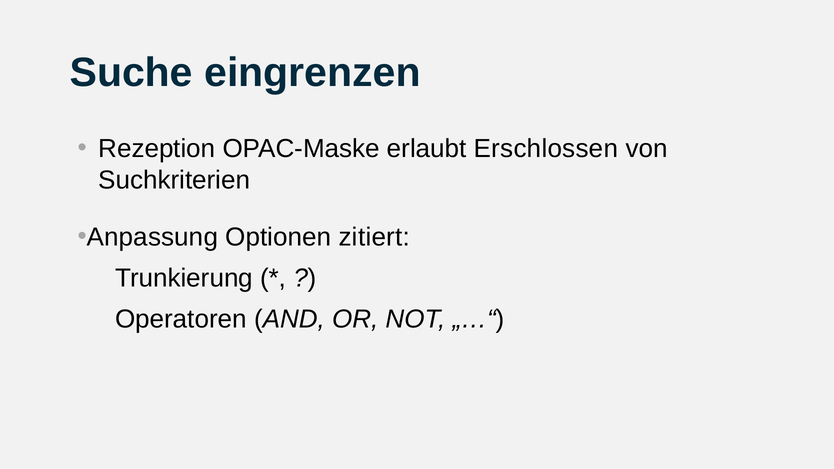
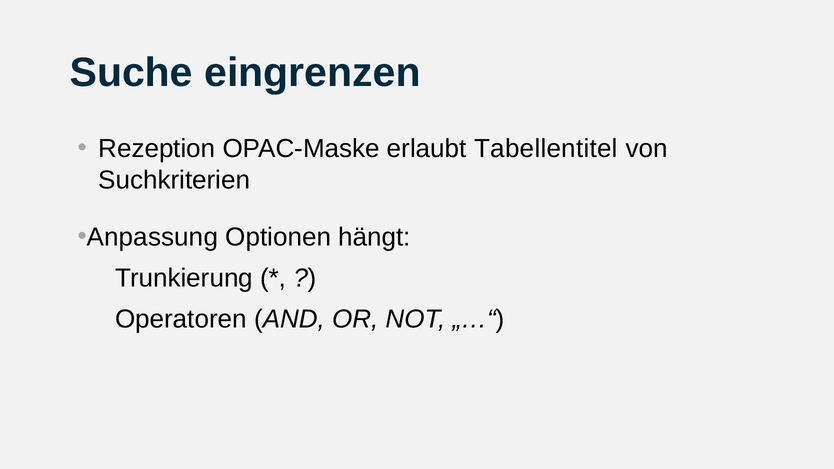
Erschlossen: Erschlossen -> Tabellentitel
zitiert: zitiert -> hängt
